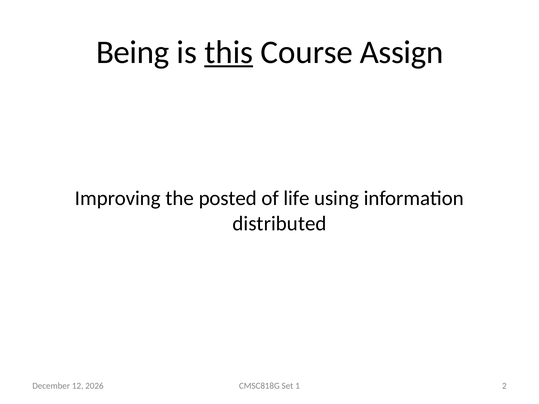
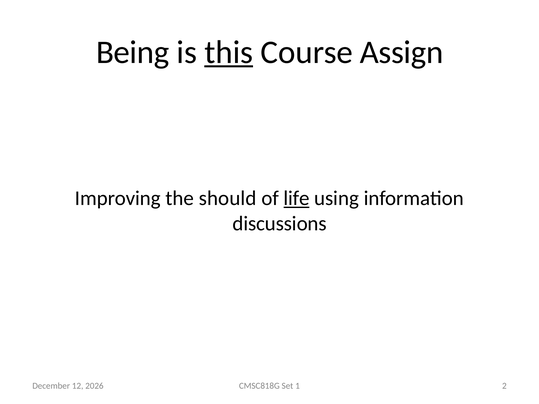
posted: posted -> should
life underline: none -> present
distributed: distributed -> discussions
